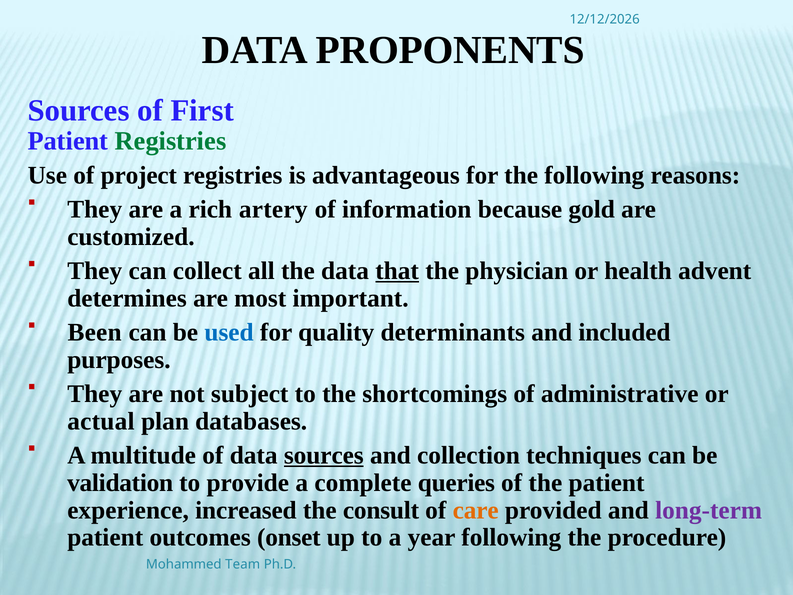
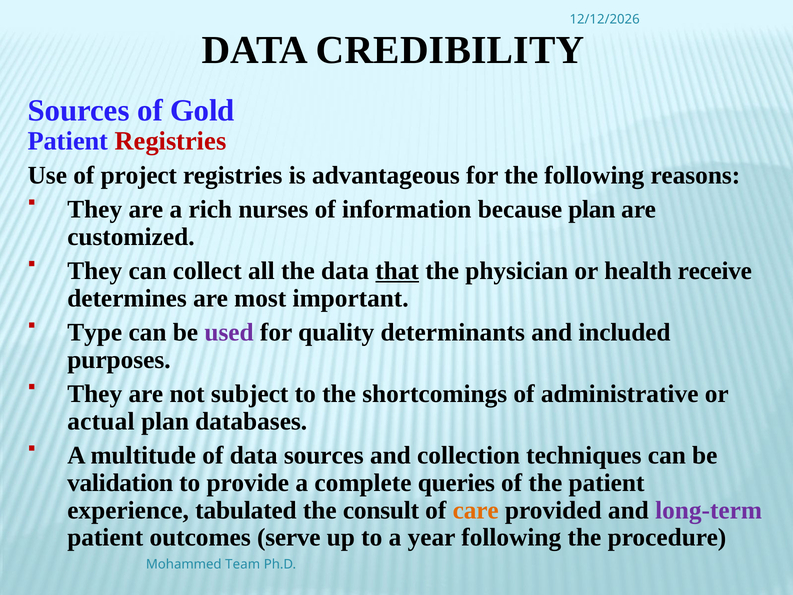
PROPONENTS: PROPONENTS -> CREDIBILITY
First: First -> Gold
Registries at (171, 141) colour: green -> red
artery: artery -> nurses
because gold: gold -> plan
advent: advent -> receive
Been: Been -> Type
used colour: blue -> purple
sources at (324, 455) underline: present -> none
increased: increased -> tabulated
onset: onset -> serve
